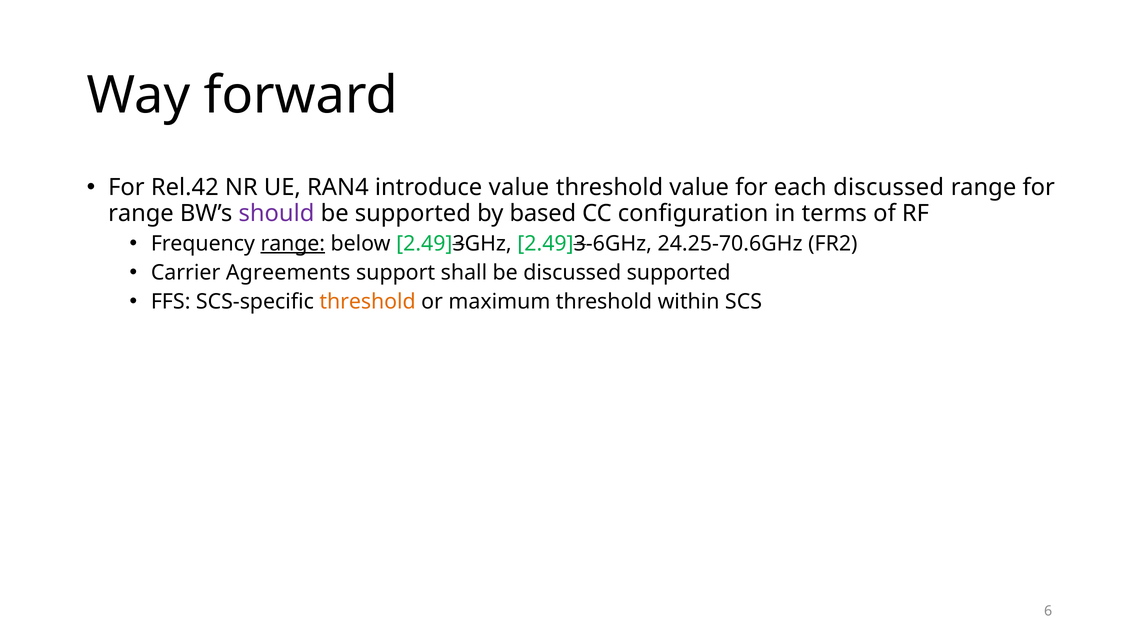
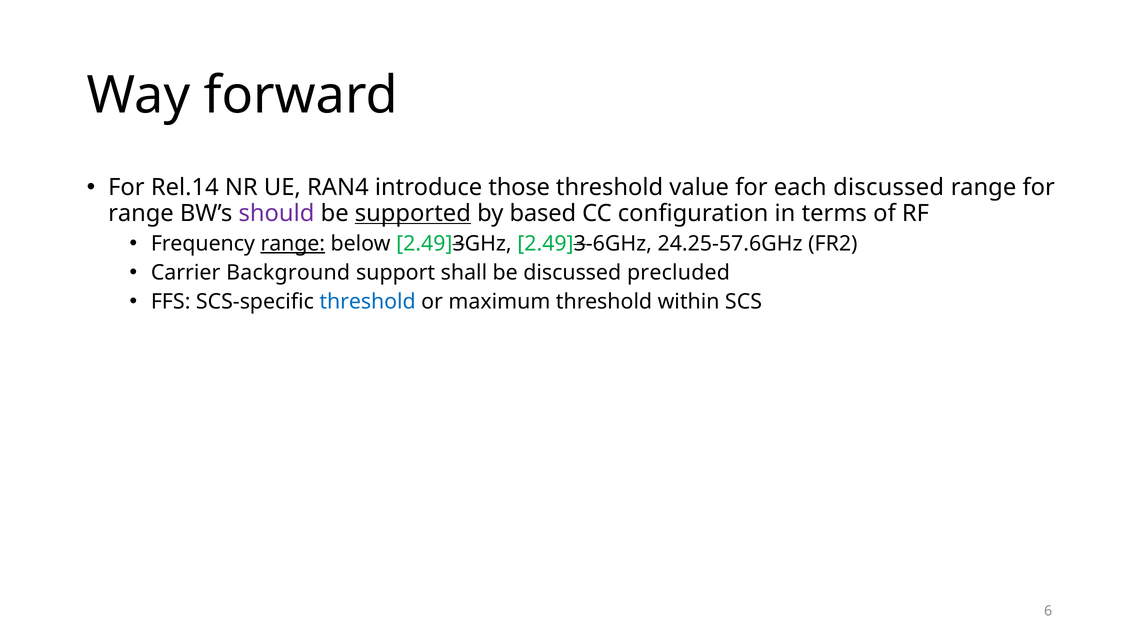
Rel.42: Rel.42 -> Rel.14
introduce value: value -> those
supported at (413, 213) underline: none -> present
24.25-70.6GHz: 24.25-70.6GHz -> 24.25-57.6GHz
Agreements: Agreements -> Background
discussed supported: supported -> precluded
threshold at (368, 301) colour: orange -> blue
